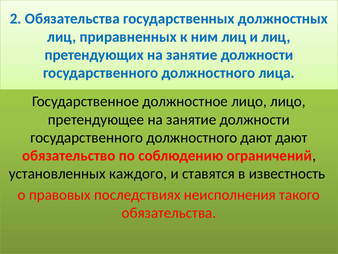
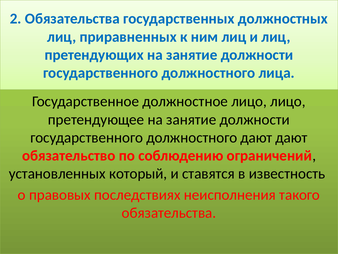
каждого: каждого -> который
